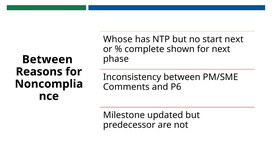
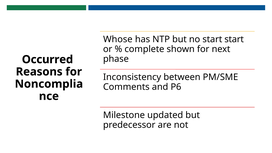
start next: next -> start
Between at (47, 59): Between -> Occurred
